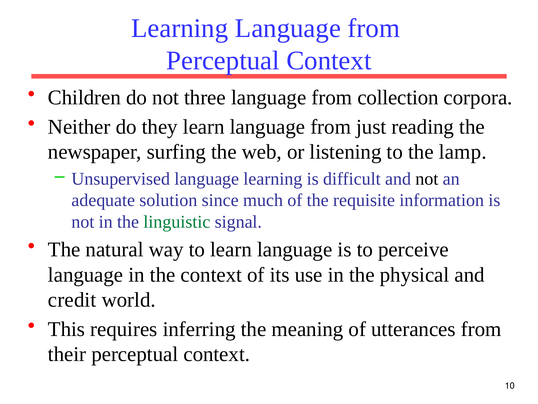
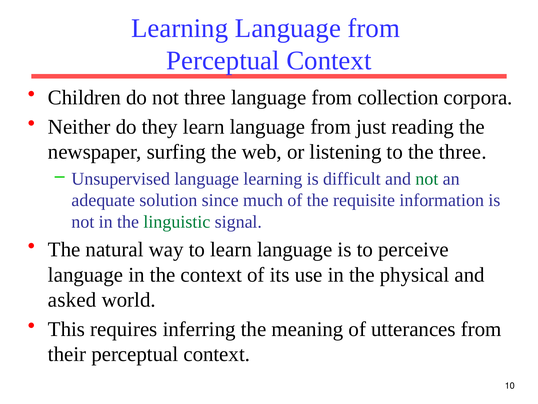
the lamp: lamp -> three
not at (427, 179) colour: black -> green
credit: credit -> asked
